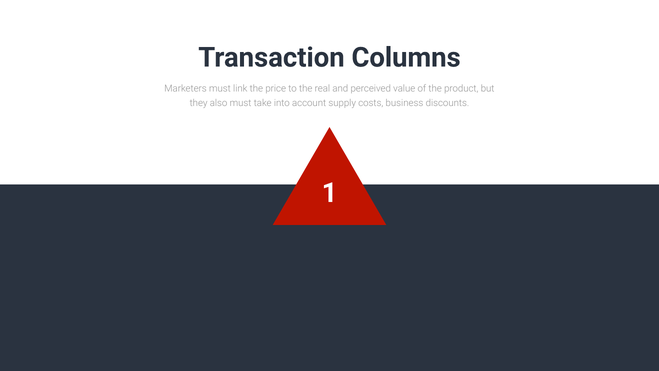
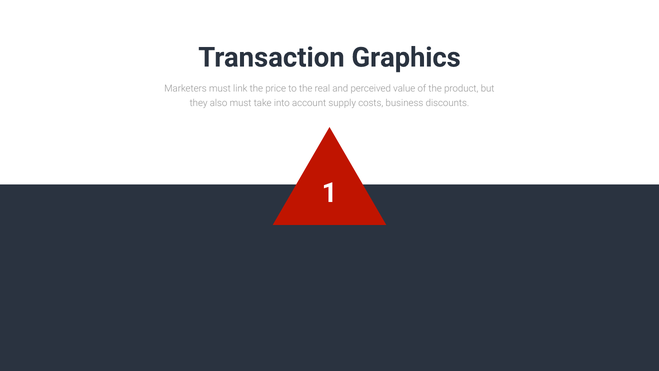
Columns: Columns -> Graphics
